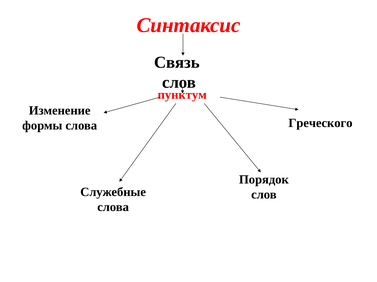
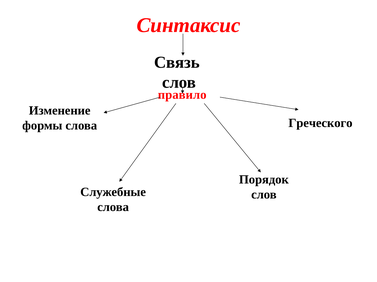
пунктум: пунктум -> правило
